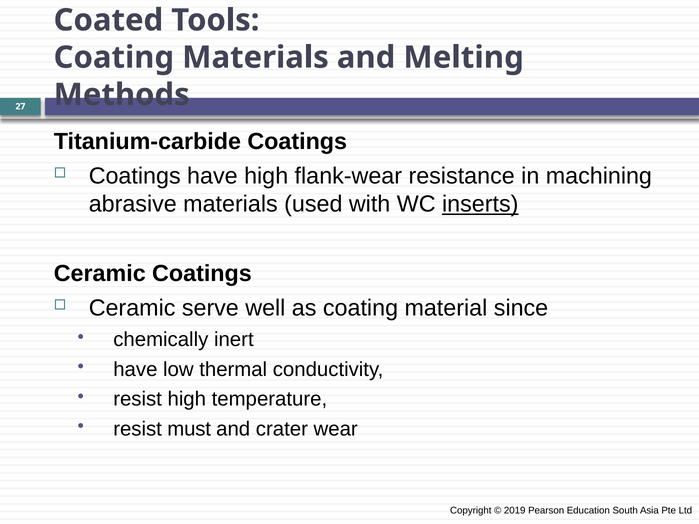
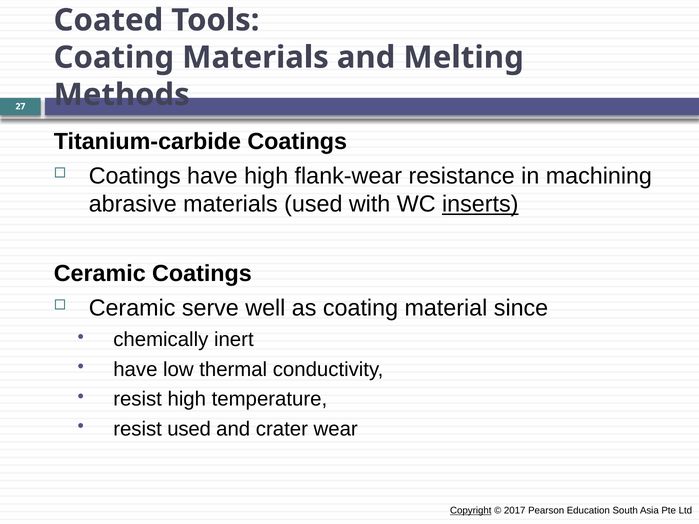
resist must: must -> used
Copyright underline: none -> present
2019: 2019 -> 2017
